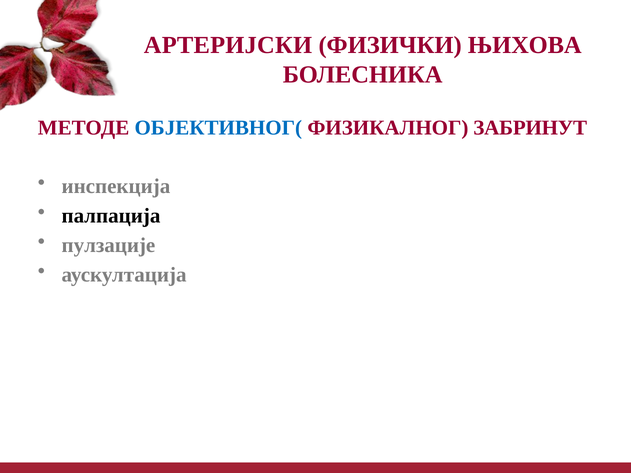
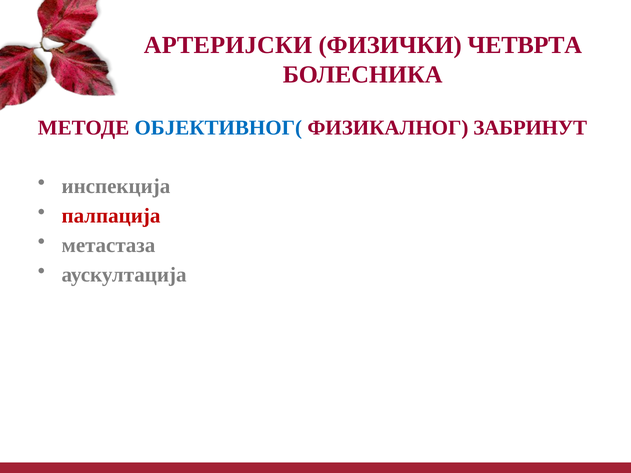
ЊИХОВА: ЊИХОВА -> ЧЕТВРТА
палпација colour: black -> red
пулзације: пулзације -> метастаза
